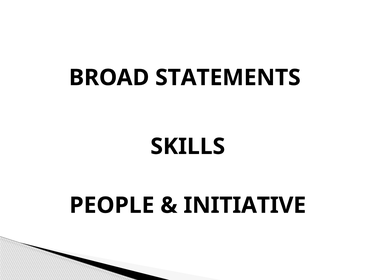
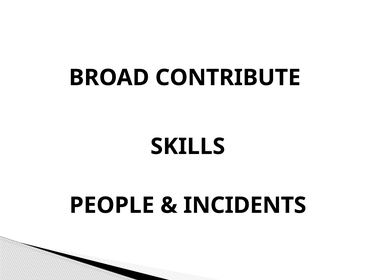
STATEMENTS: STATEMENTS -> CONTRIBUTE
INITIATIVE: INITIATIVE -> INCIDENTS
